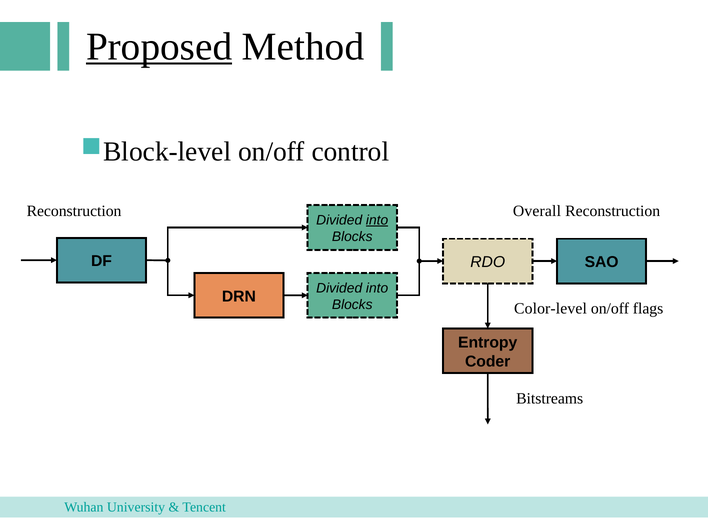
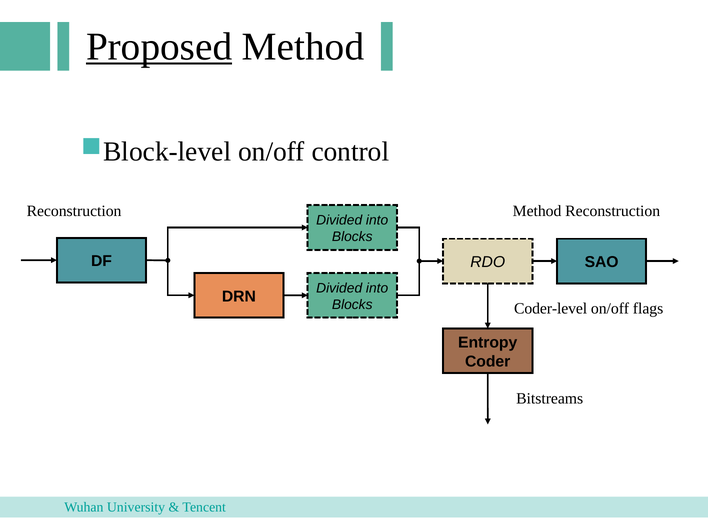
Reconstruction Overall: Overall -> Method
into at (377, 220) underline: present -> none
Color-level: Color-level -> Coder-level
